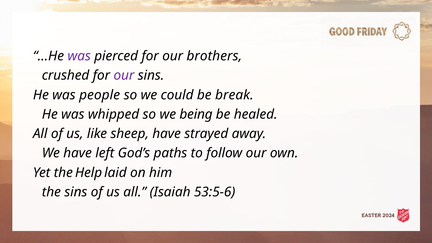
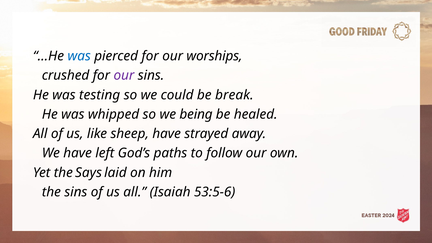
was at (79, 56) colour: purple -> blue
brothers: brothers -> worships
people: people -> testing
Help: Help -> Says
